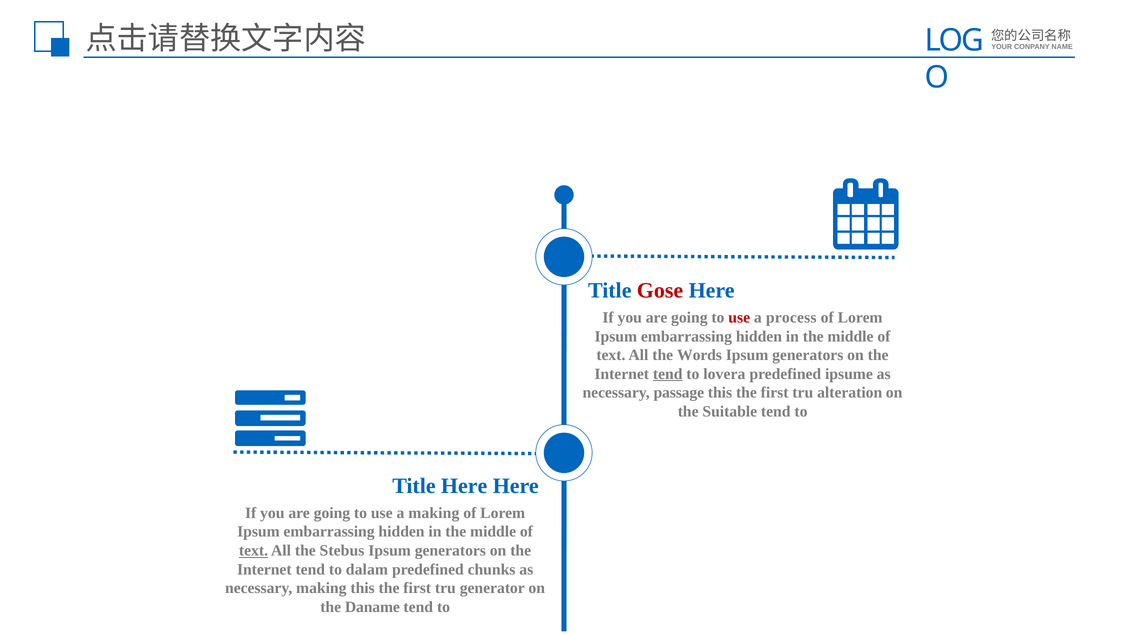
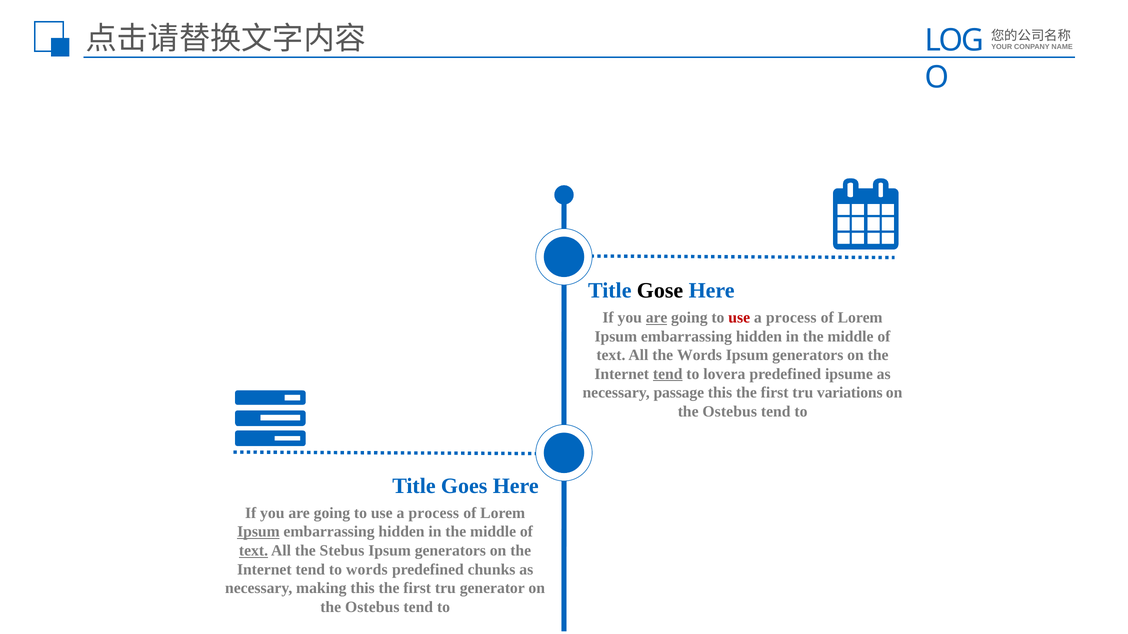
Gose colour: red -> black
are at (657, 318) underline: none -> present
alteration: alteration -> variations
Suitable at (730, 412): Suitable -> Ostebus
Title Here: Here -> Goes
making at (434, 513): making -> process
Ipsum at (258, 532) underline: none -> present
to dalam: dalam -> words
Daname at (372, 607): Daname -> Ostebus
